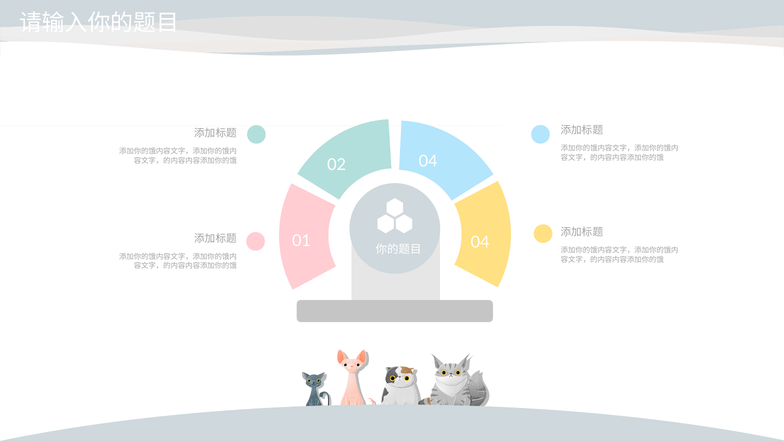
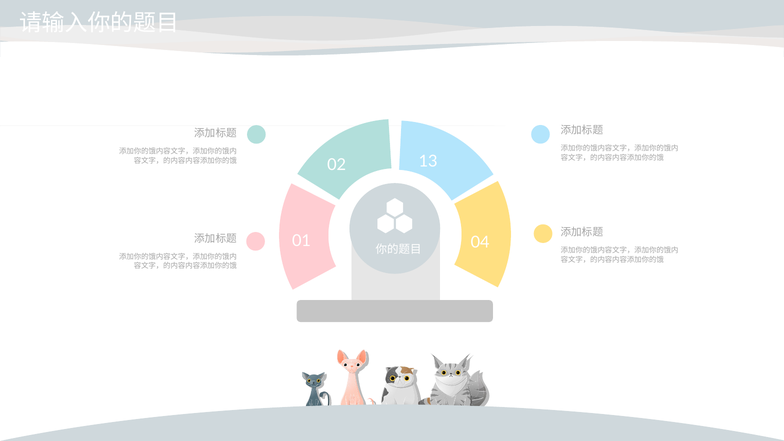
02 04: 04 -> 13
